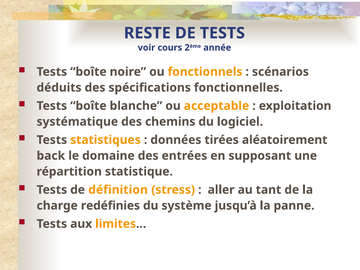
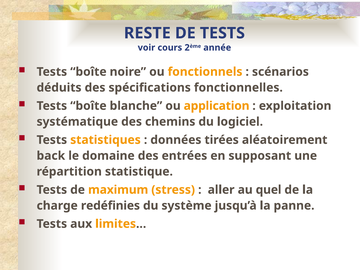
acceptable: acceptable -> application
définition: définition -> maximum
tant: tant -> quel
